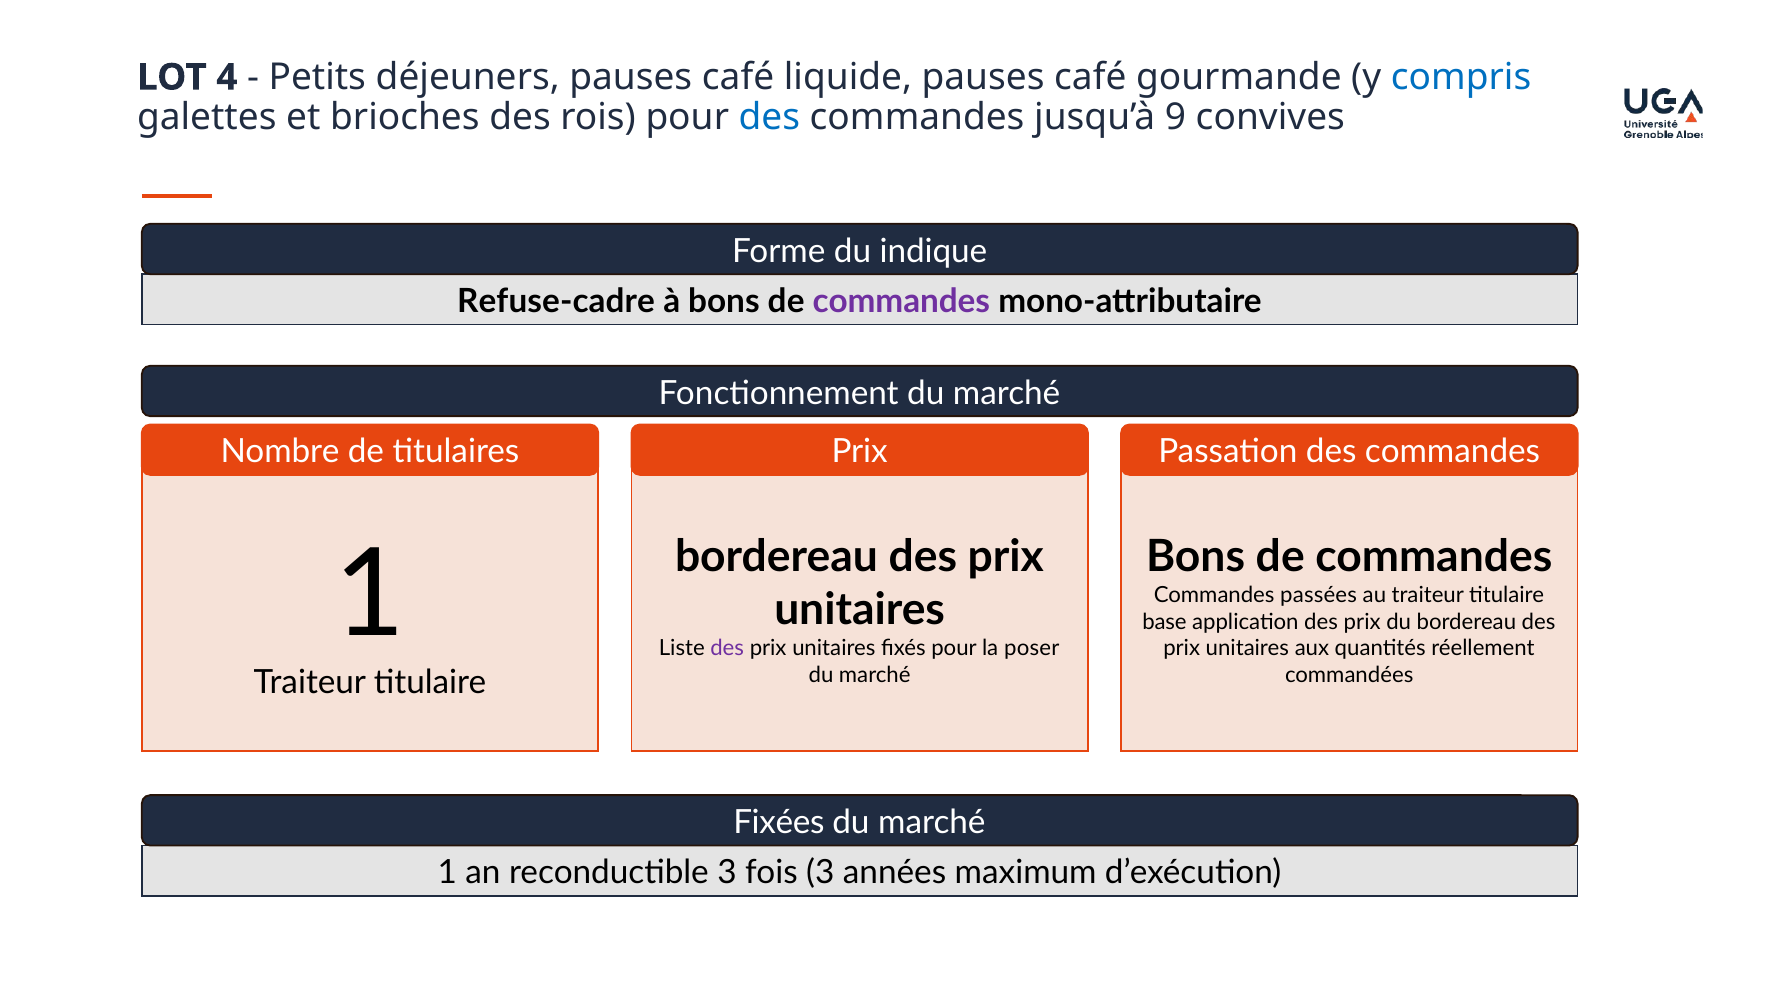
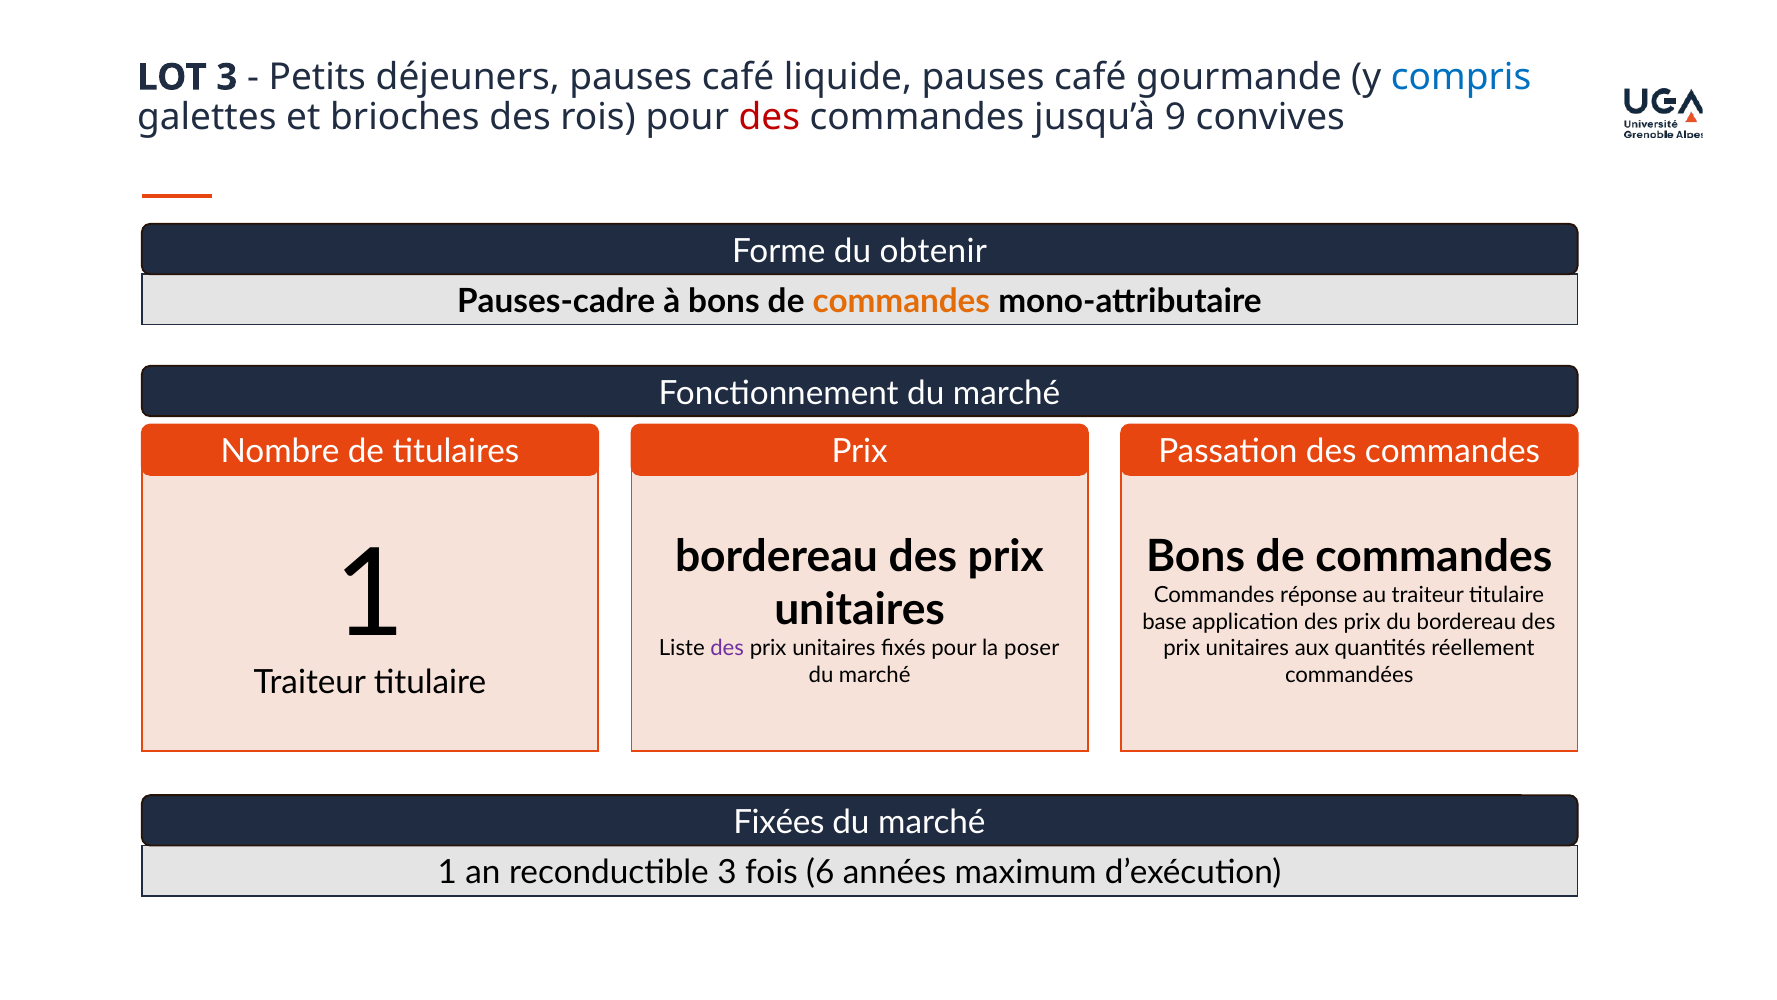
LOT 4: 4 -> 3
des at (769, 117) colour: blue -> red
indique: indique -> obtenir
Refuse-cadre: Refuse-cadre -> Pauses-cadre
commandes at (901, 302) colour: purple -> orange
passées: passées -> réponse
fois 3: 3 -> 6
